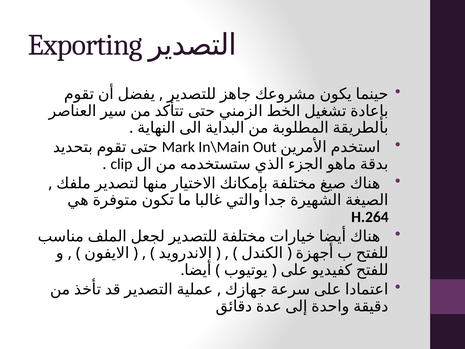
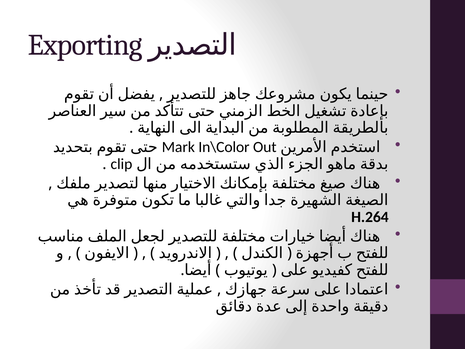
In\Main: In\Main -> In\Color
